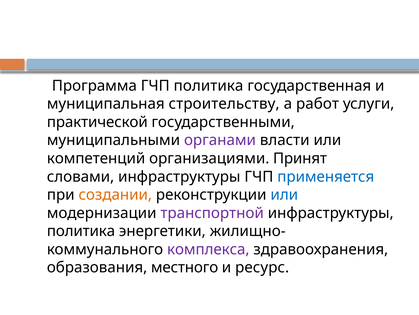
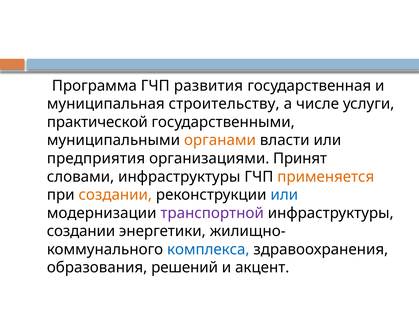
ГЧП политика: политика -> развития
работ: работ -> числе
органами colour: purple -> orange
компетенций: компетенций -> предприятия
применяется colour: blue -> orange
политика at (81, 231): политика -> создании
комплекса colour: purple -> blue
местного: местного -> решений
ресурс: ресурс -> акцент
